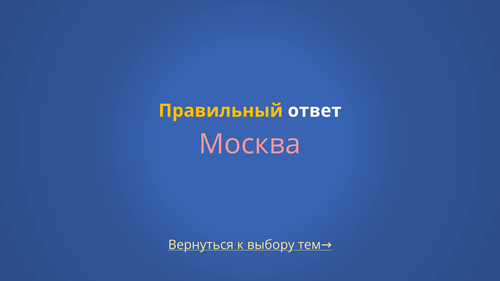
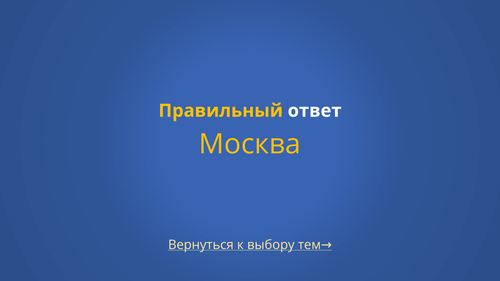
Москва colour: pink -> yellow
